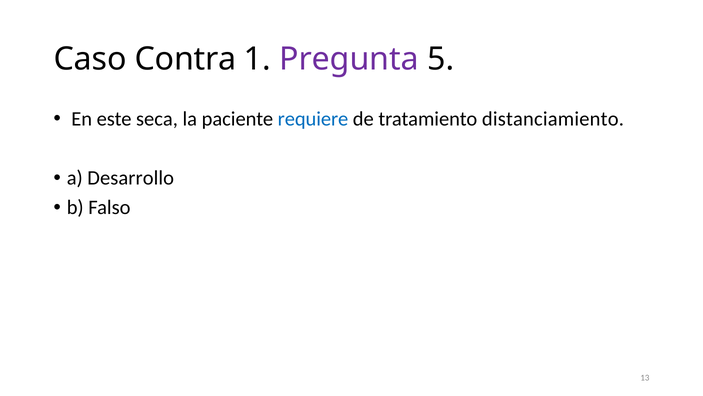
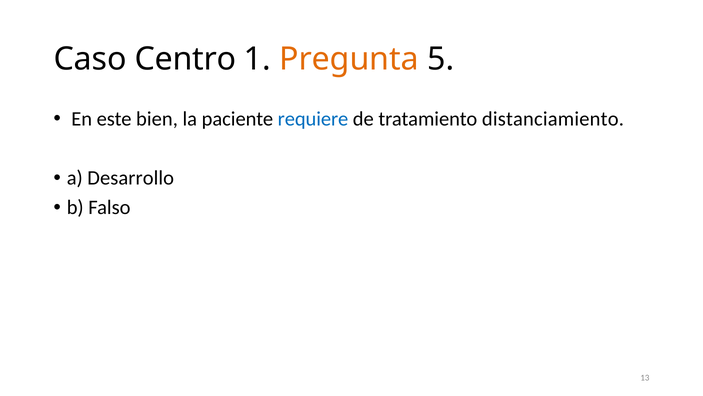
Contra: Contra -> Centro
Pregunta colour: purple -> orange
seca: seca -> bien
